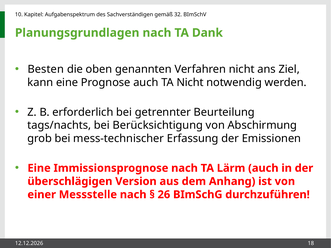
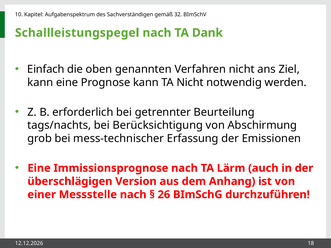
Planungsgrundlagen: Planungsgrundlagen -> Schallleistungspegel
Besten: Besten -> Einfach
Prognose auch: auch -> kann
